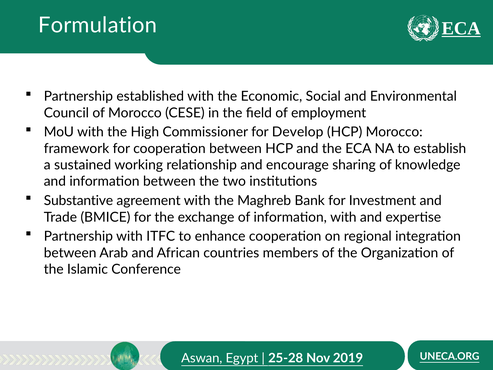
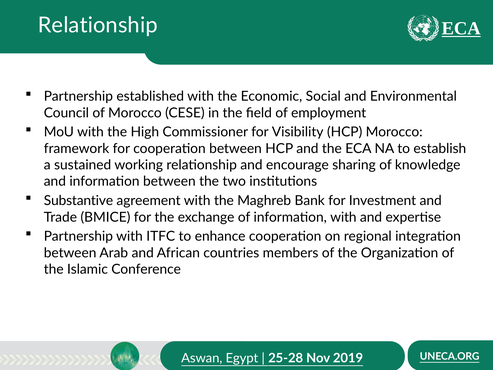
Formulation at (98, 25): Formulation -> Relationship
Develop: Develop -> Visibility
